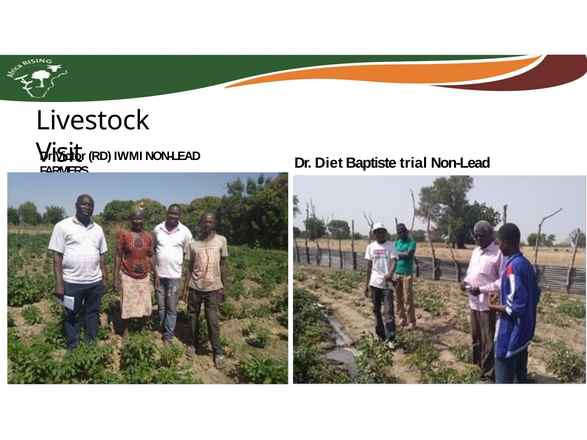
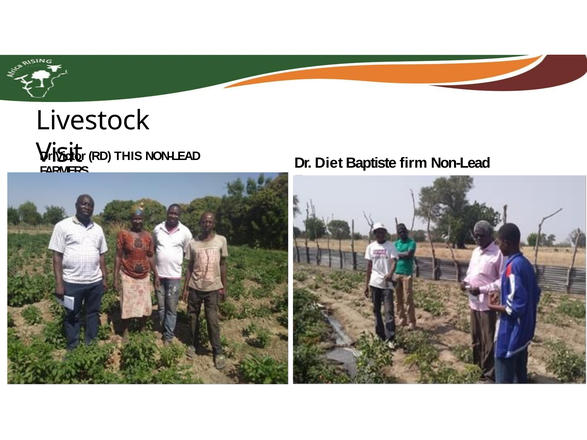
IWMI: IWMI -> THIS
trial: trial -> firm
